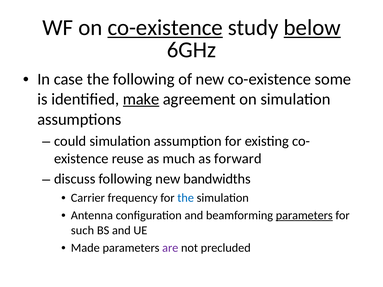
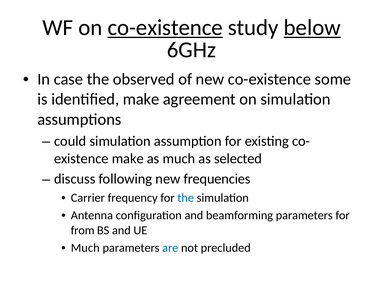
the following: following -> observed
make at (141, 99) underline: present -> none
reuse at (128, 159): reuse -> make
forward: forward -> selected
bandwidths: bandwidths -> frequencies
parameters at (304, 215) underline: present -> none
such: such -> from
Made at (85, 248): Made -> Much
are colour: purple -> blue
